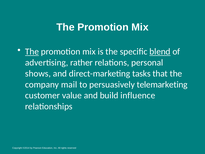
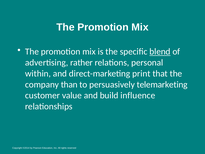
The at (32, 52) underline: present -> none
shows: shows -> within
tasks: tasks -> print
mail: mail -> than
